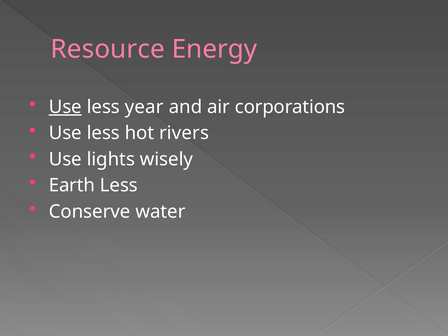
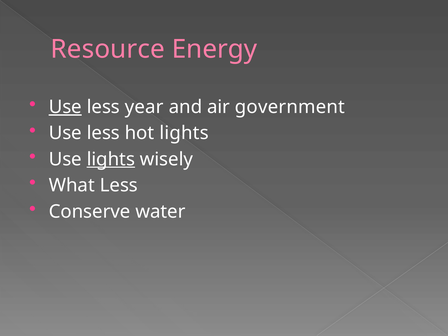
corporations: corporations -> government
hot rivers: rivers -> lights
lights at (111, 159) underline: none -> present
Earth: Earth -> What
